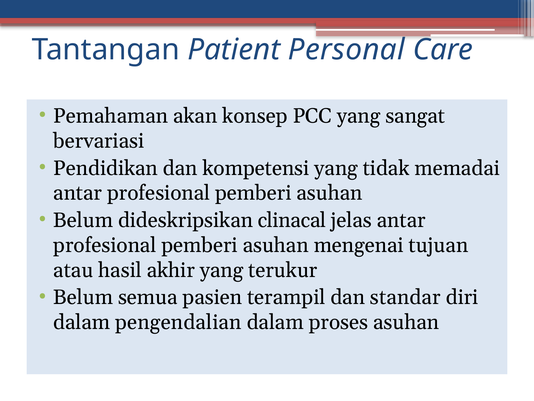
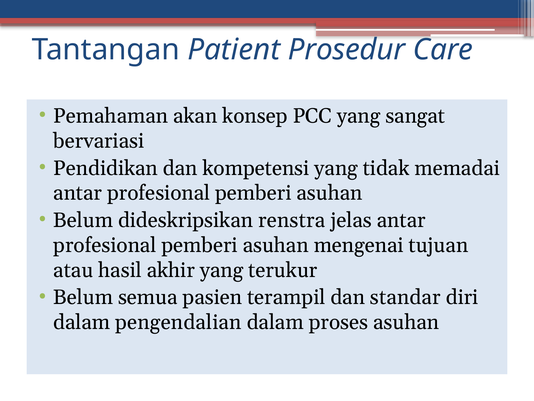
Personal: Personal -> Prosedur
clinacal: clinacal -> renstra
